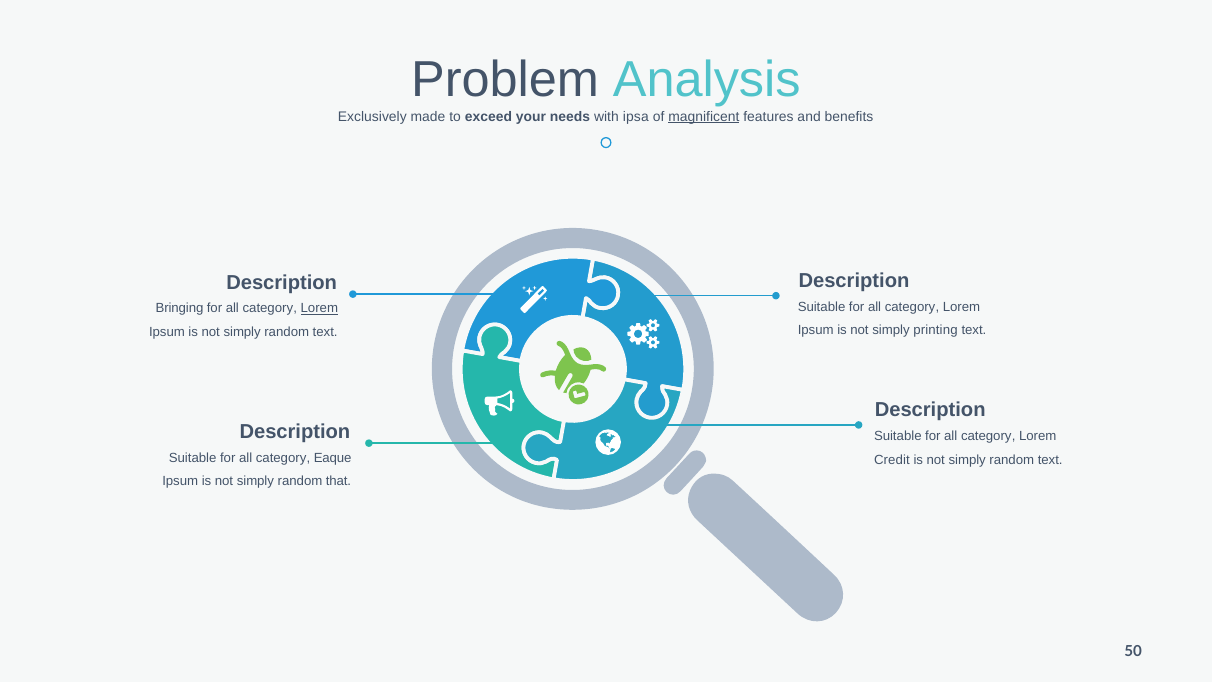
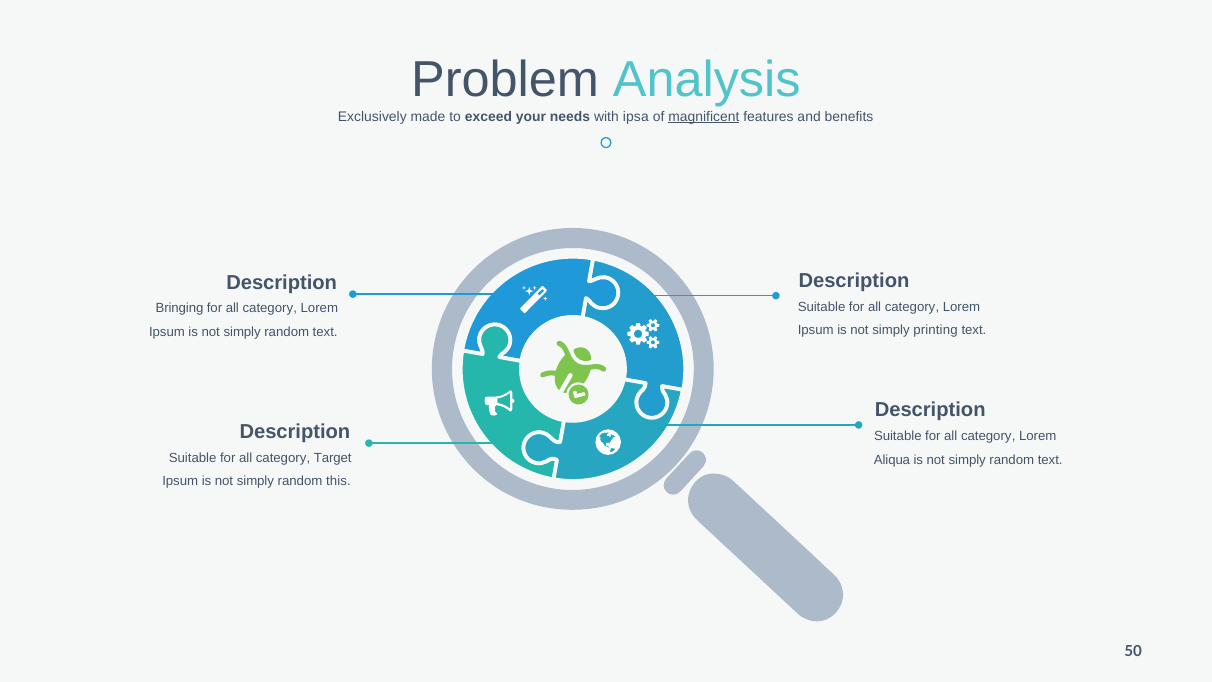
Lorem at (319, 308) underline: present -> none
Eaque: Eaque -> Target
Credit: Credit -> Aliqua
that: that -> this
